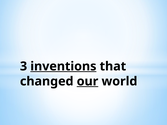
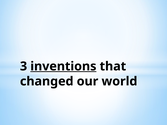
our underline: present -> none
